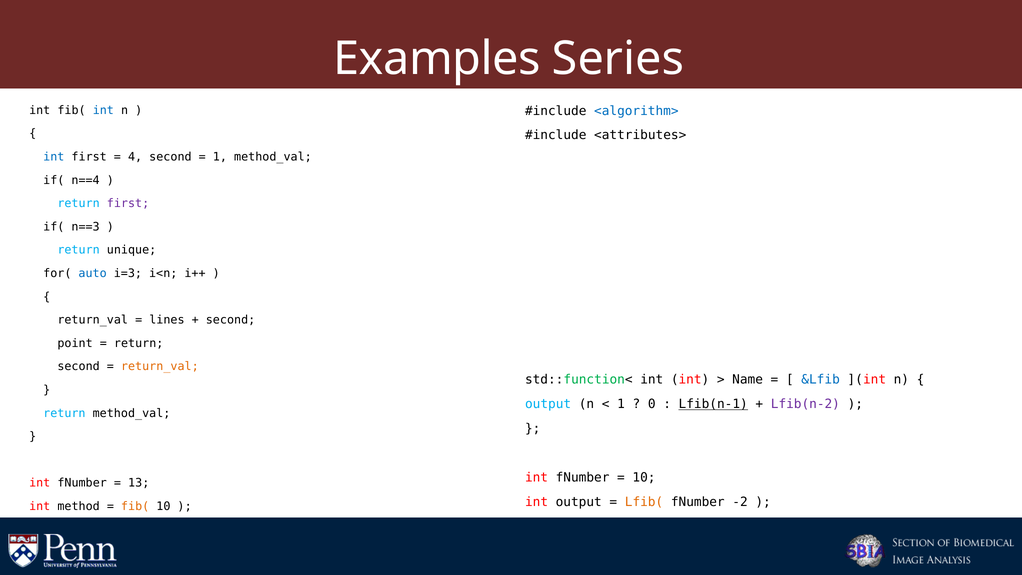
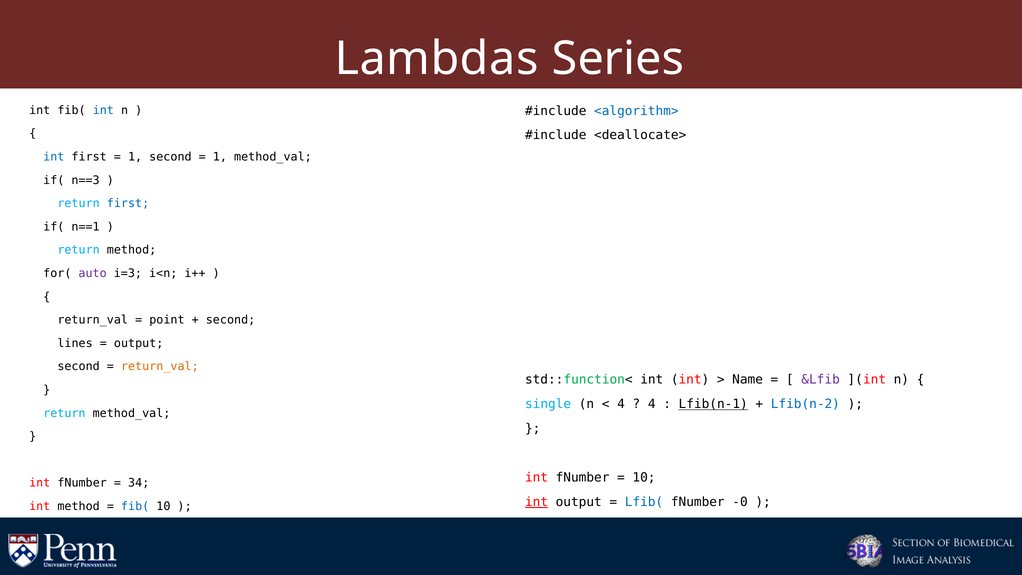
Examples: Examples -> Lambdas
<attributes>: <attributes> -> <deallocate>
4 at (135, 157): 4 -> 1
n==4: n==4 -> n==3
first at (128, 203) colour: purple -> blue
n==3: n==3 -> n==1
return unique: unique -> method
auto colour: blue -> purple
lines: lines -> point
point: point -> lines
return at (139, 343): return -> output
&Lfib colour: blue -> purple
output at (548, 404): output -> single
1 at (621, 404): 1 -> 4
0 at (652, 404): 0 -> 4
Lfib(n-2 colour: purple -> blue
13: 13 -> 34
int at (537, 502) underline: none -> present
Lfib( colour: orange -> blue
-2: -2 -> -0
fib( at (135, 506) colour: orange -> blue
